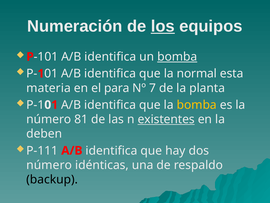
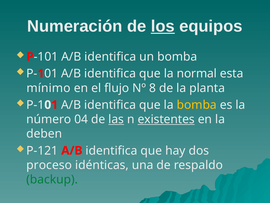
bomba at (177, 57) underline: present -> none
materia: materia -> mínimo
para: para -> flujo
7: 7 -> 8
81: 81 -> 04
las underline: none -> present
P-111: P-111 -> P-121
número at (49, 165): número -> proceso
backup colour: black -> green
